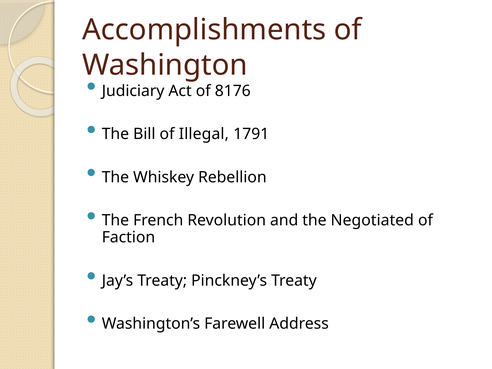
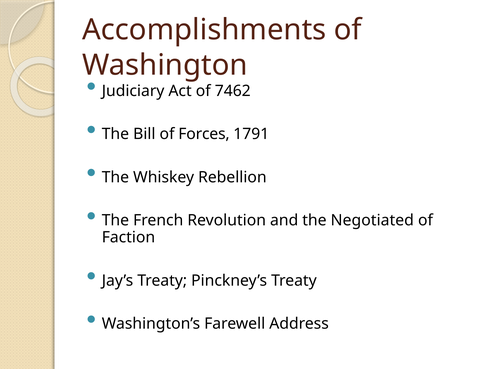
8176: 8176 -> 7462
Illegal: Illegal -> Forces
